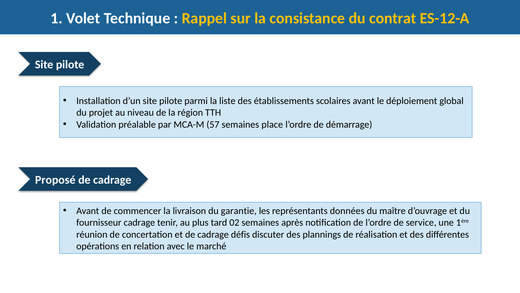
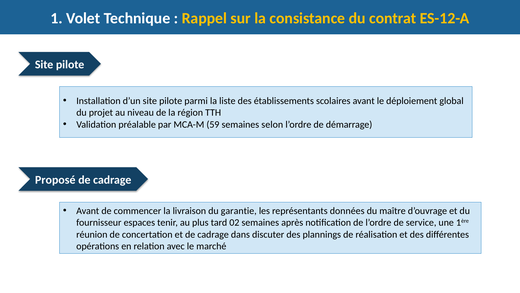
57: 57 -> 59
place: place -> selon
fournisseur cadrage: cadrage -> espaces
défis: défis -> dans
